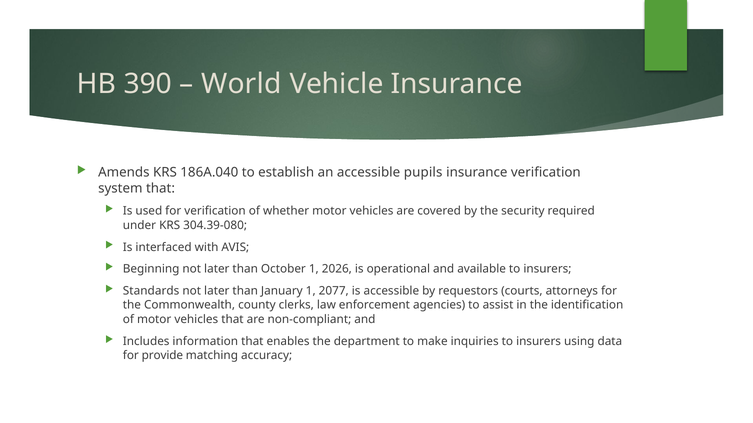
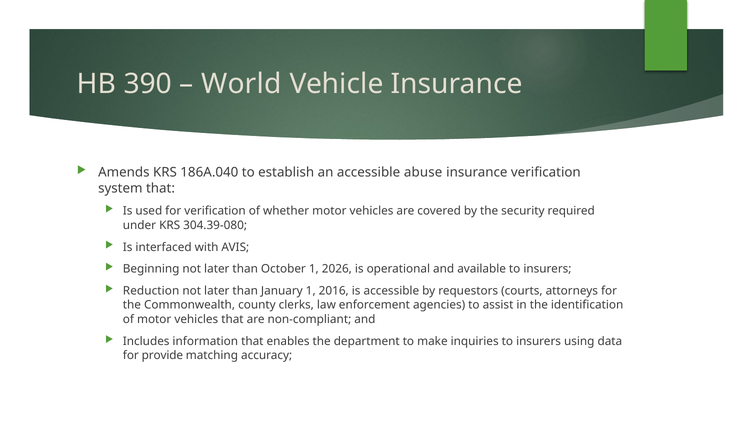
pupils: pupils -> abuse
Standards: Standards -> Reduction
2077: 2077 -> 2016
